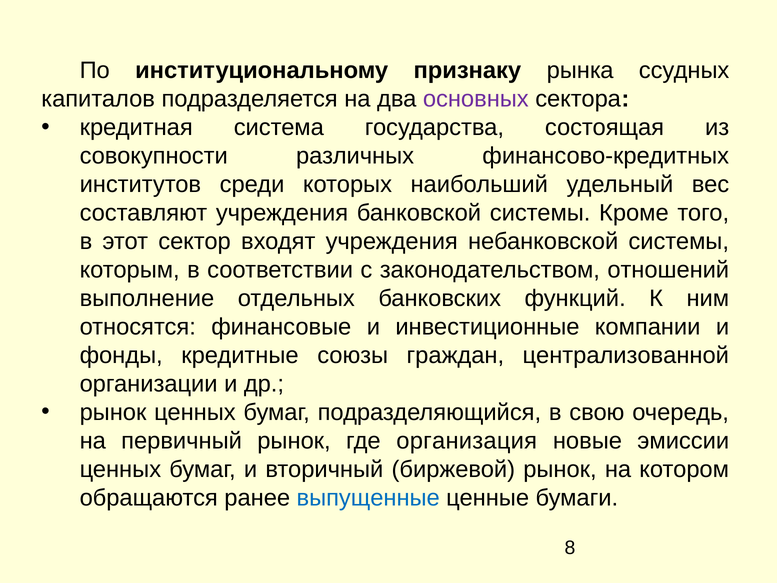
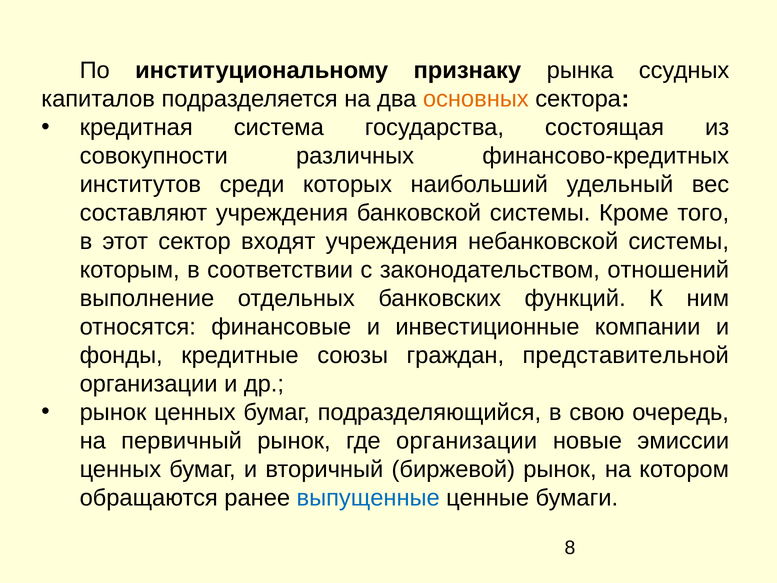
основных colour: purple -> orange
централизованной: централизованной -> представительной
где организация: организация -> организации
